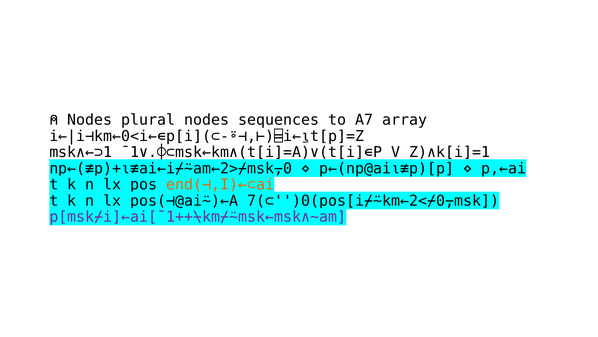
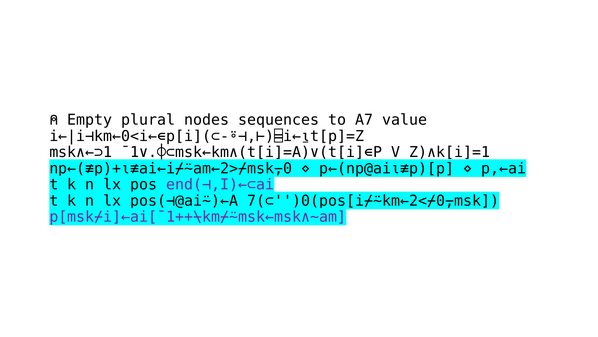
Nodes at (90, 120): Nodes -> Empty
array: array -> value
end(⊣,I)←⊂ai colour: orange -> purple
